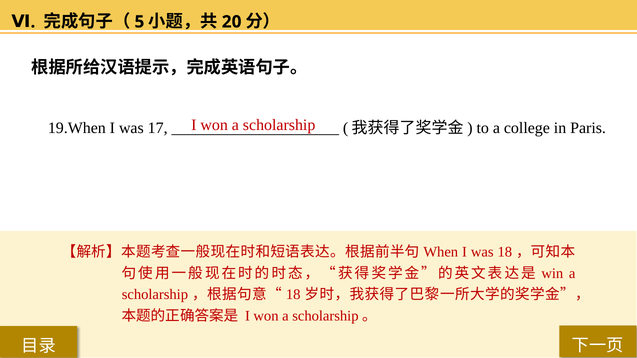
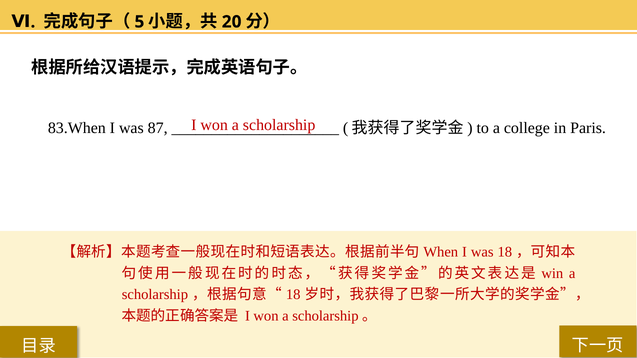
19.When: 19.When -> 83.When
17: 17 -> 87
